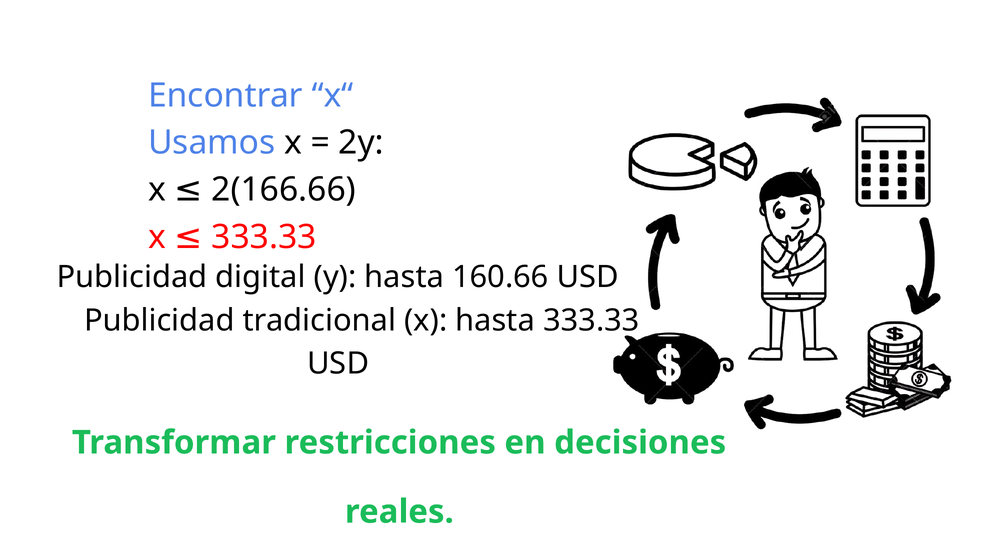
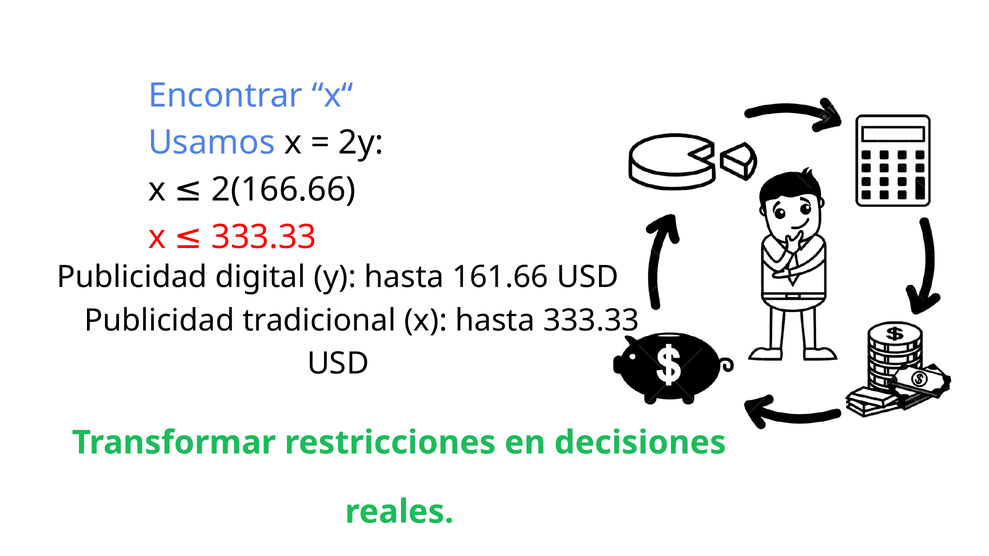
160.66: 160.66 -> 161.66
